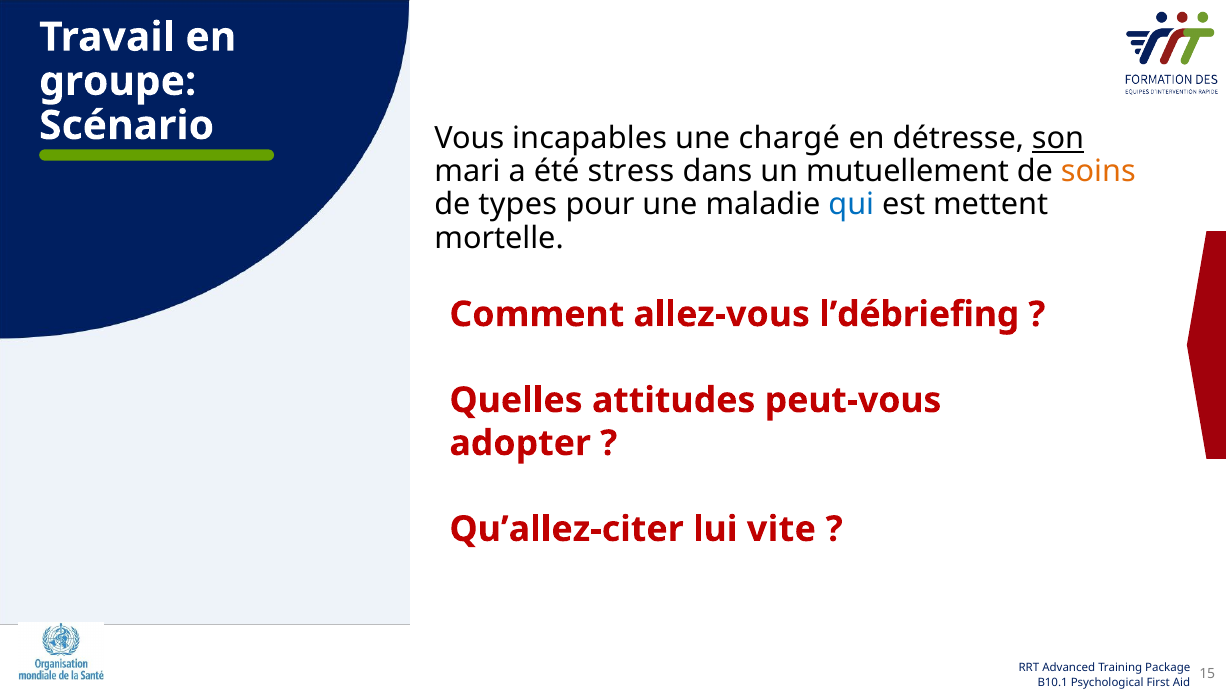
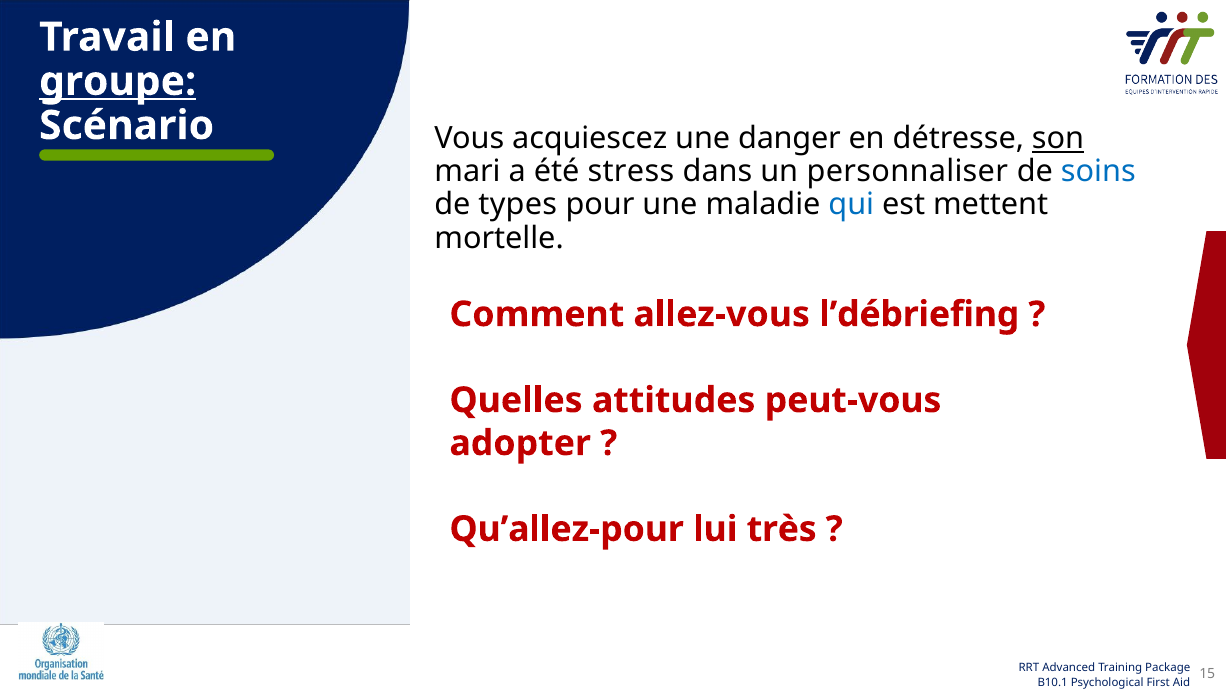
groupe underline: none -> present
incapables: incapables -> acquiescez
chargé: chargé -> danger
mutuellement: mutuellement -> personnaliser
soins colour: orange -> blue
Qu’allez-citer: Qu’allez-citer -> Qu’allez-pour
vite: vite -> très
